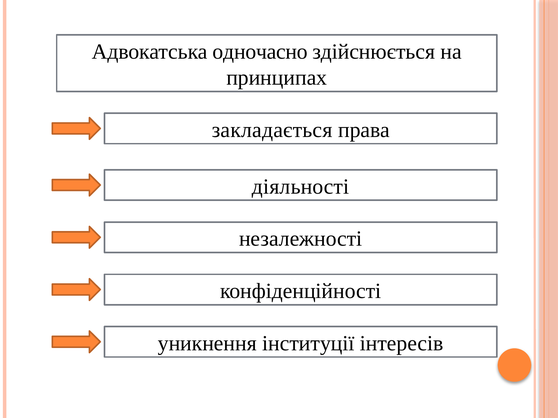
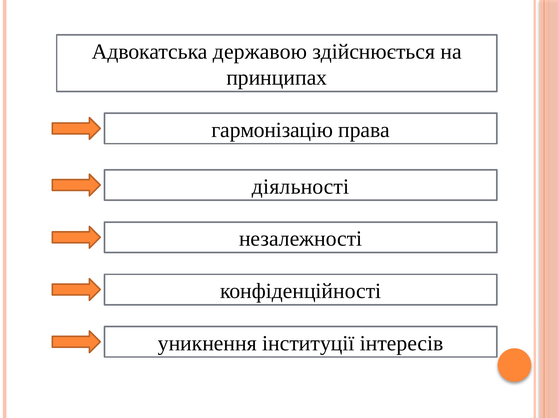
одночасно: одночасно -> державою
закладається: закладається -> гармонізацію
